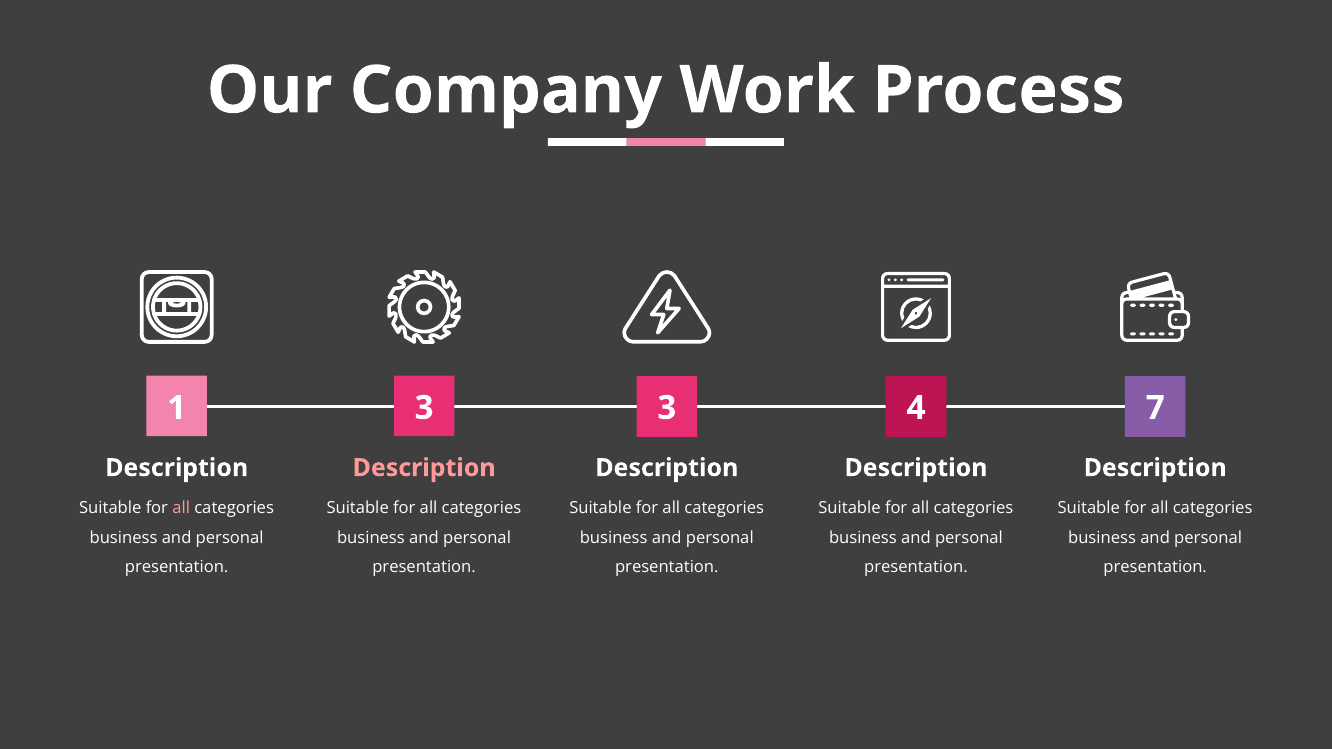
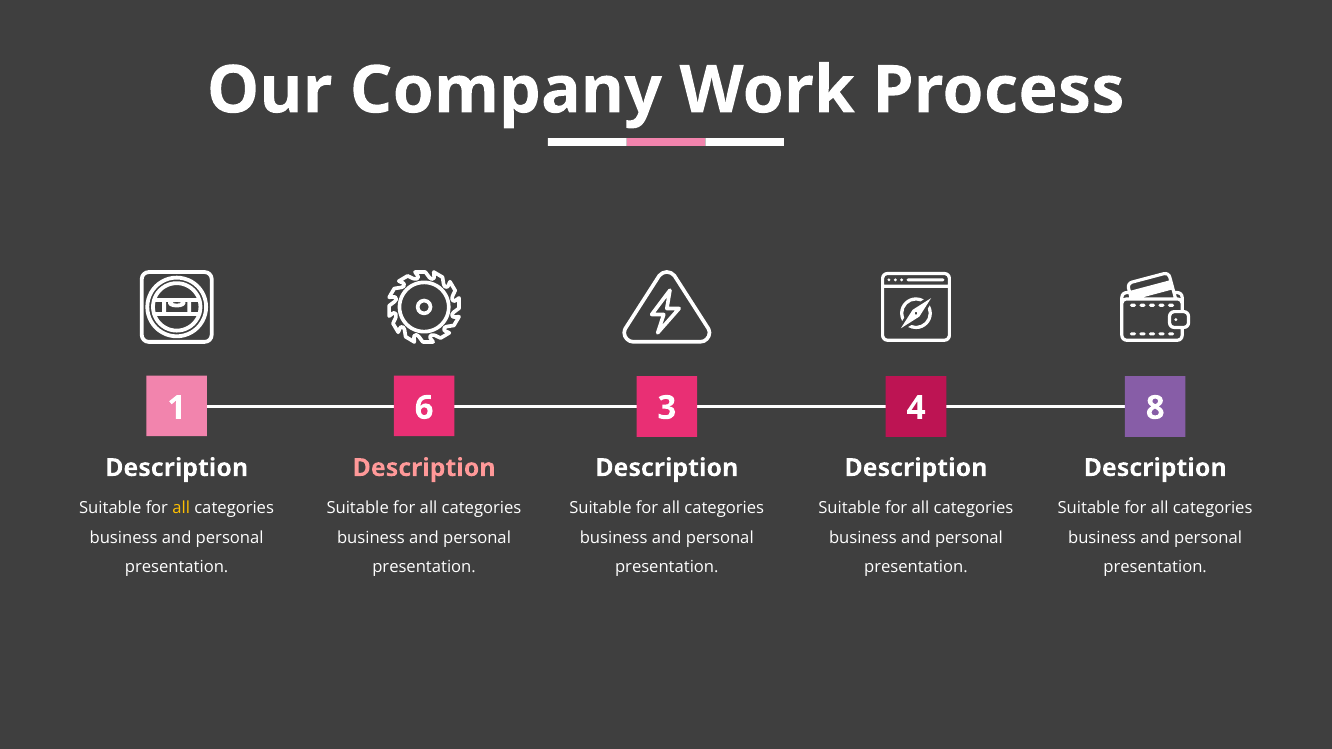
1 3: 3 -> 6
7: 7 -> 8
all at (181, 508) colour: pink -> yellow
